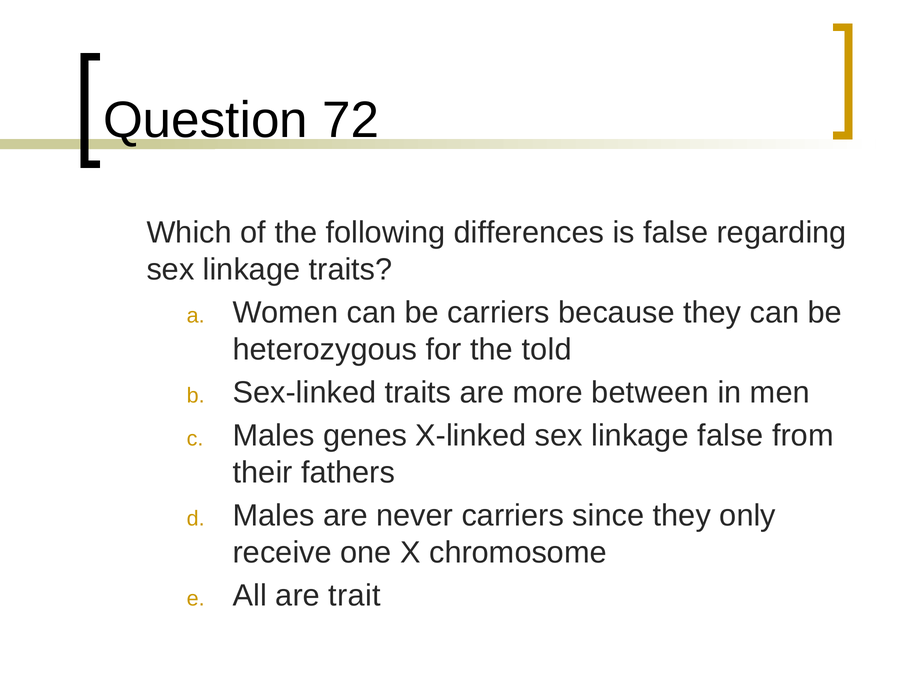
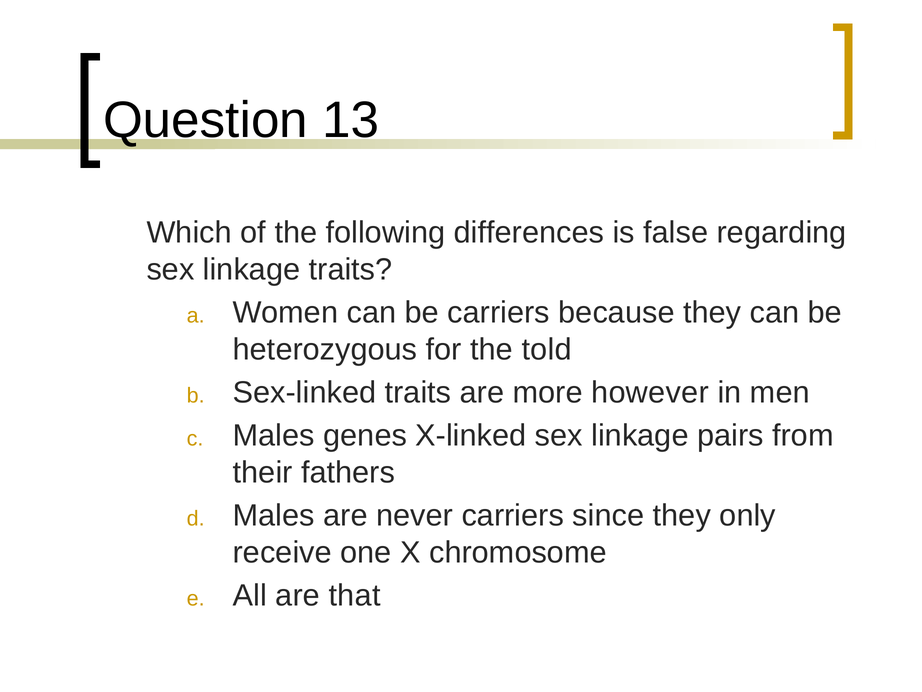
72: 72 -> 13
between: between -> however
linkage false: false -> pairs
trait: trait -> that
